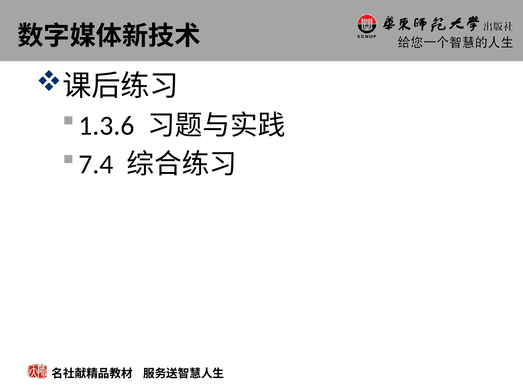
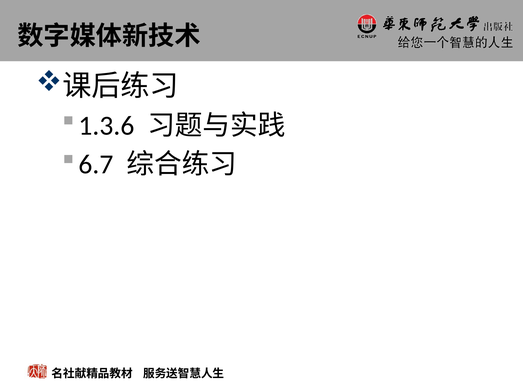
7.4: 7.4 -> 6.7
